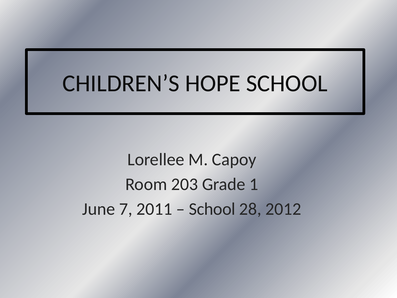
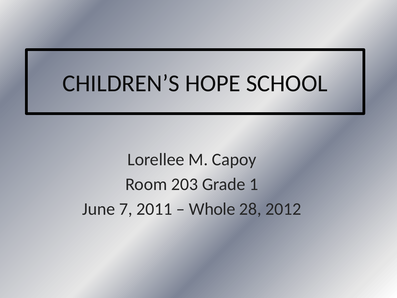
School at (212, 209): School -> Whole
